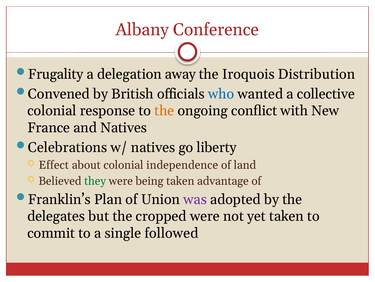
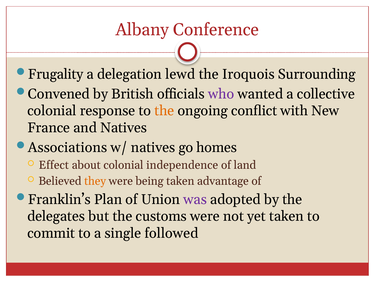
away: away -> lewd
Distribution: Distribution -> Surrounding
who colour: blue -> purple
Celebrations: Celebrations -> Associations
liberty: liberty -> homes
they colour: green -> orange
cropped: cropped -> customs
